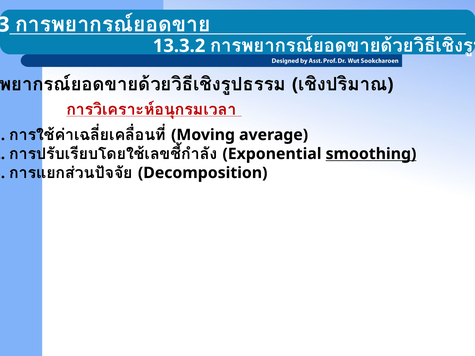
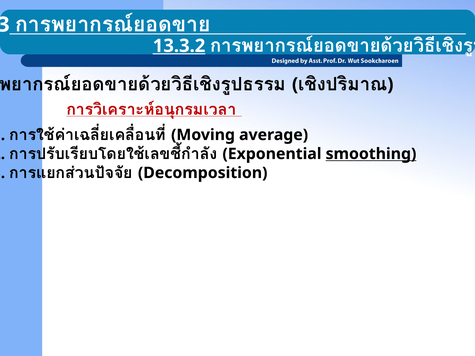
13.3.2 underline: none -> present
